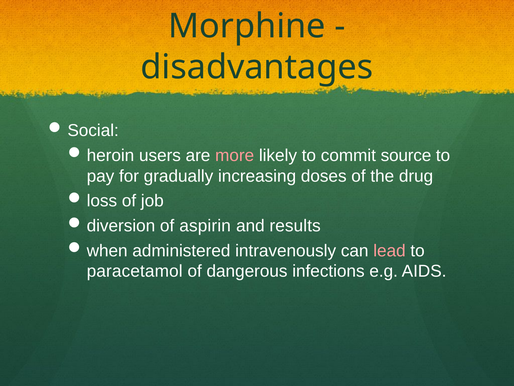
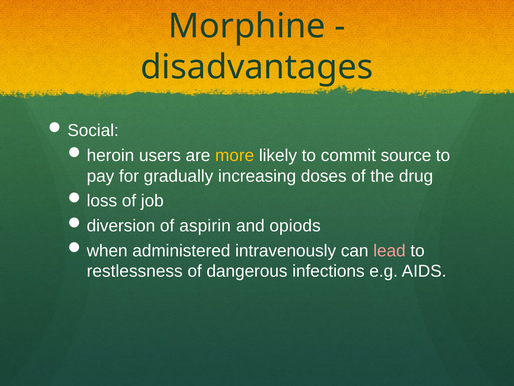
more colour: pink -> yellow
results: results -> opiods
paracetamol: paracetamol -> restlessness
